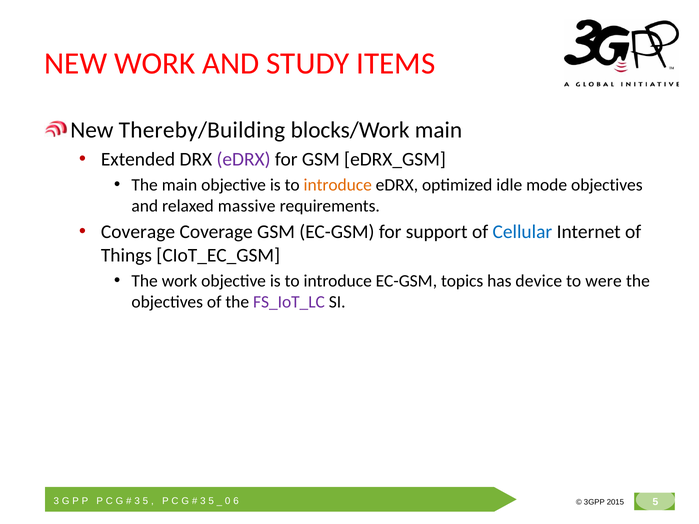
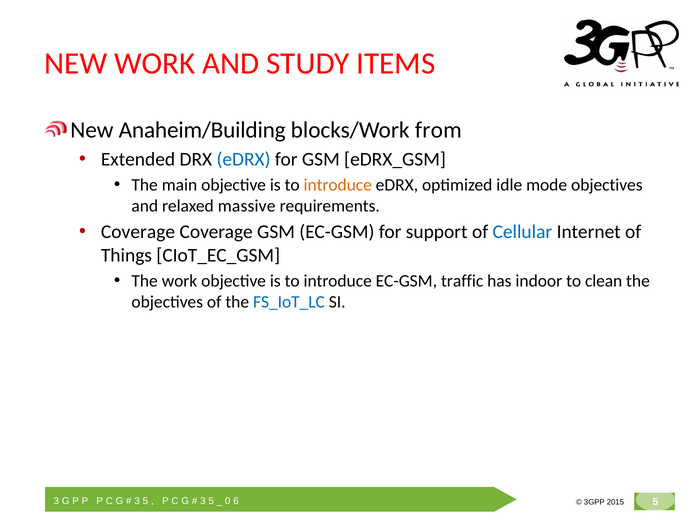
Thereby/Building: Thereby/Building -> Anaheim/Building
blocks/Work main: main -> from
eDRX at (244, 160) colour: purple -> blue
topics: topics -> traffic
device: device -> indoor
were: were -> clean
FS_IoT_LC colour: purple -> blue
